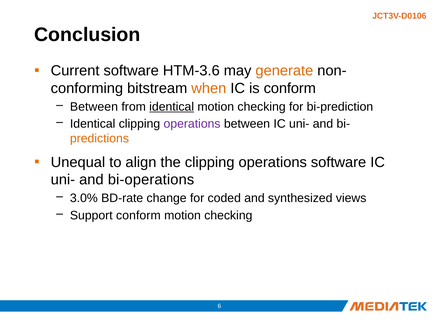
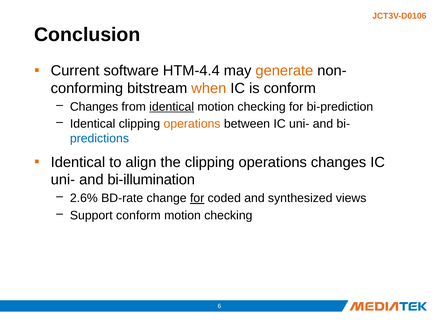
HTM-3.6: HTM-3.6 -> HTM-4.4
Between at (94, 106): Between -> Changes
operations at (192, 124) colour: purple -> orange
predictions colour: orange -> blue
Unequal at (78, 162): Unequal -> Identical
operations software: software -> changes
bi-operations: bi-operations -> bi-illumination
3.0%: 3.0% -> 2.6%
for at (197, 198) underline: none -> present
